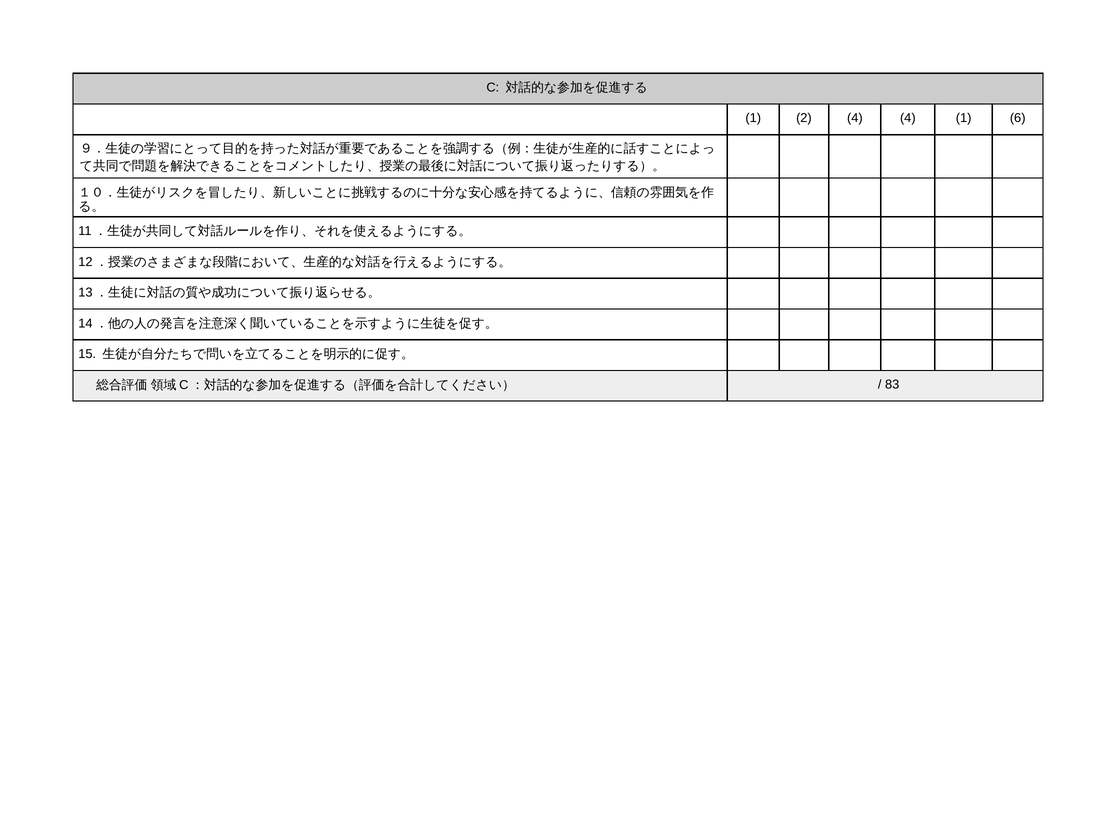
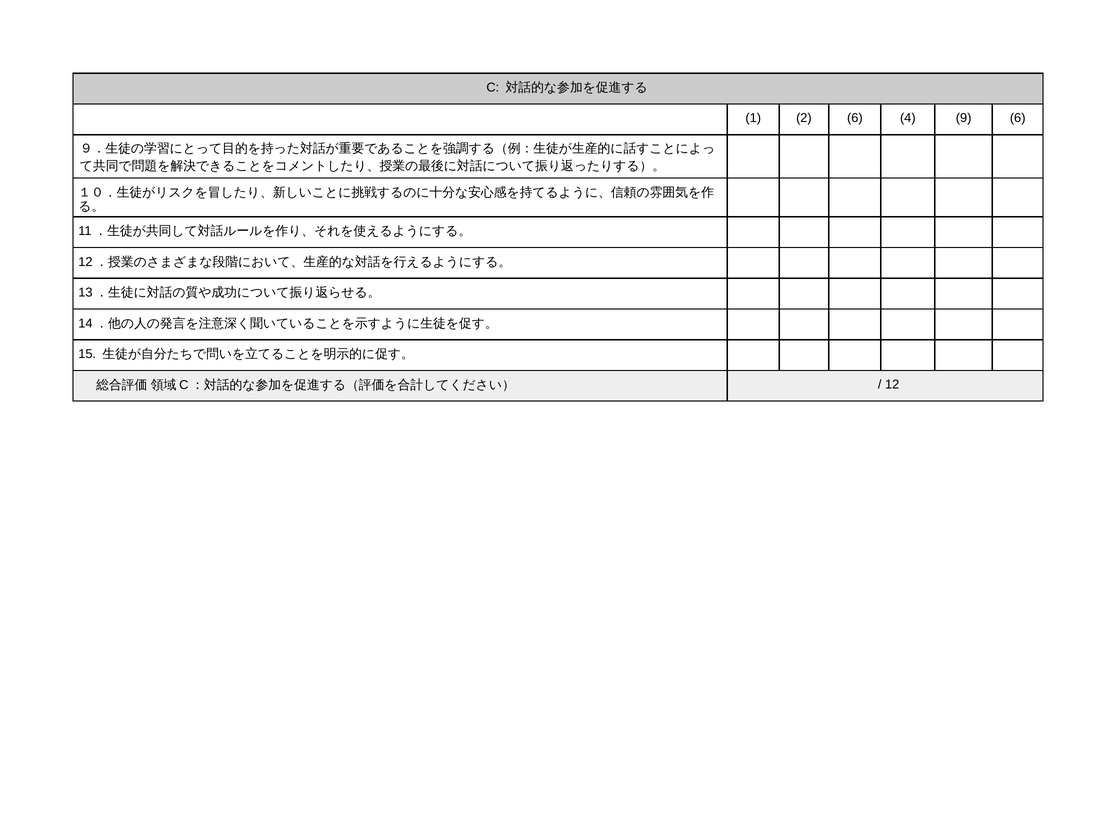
2 4: 4 -> 6
4 1: 1 -> 9
83: 83 -> 12
